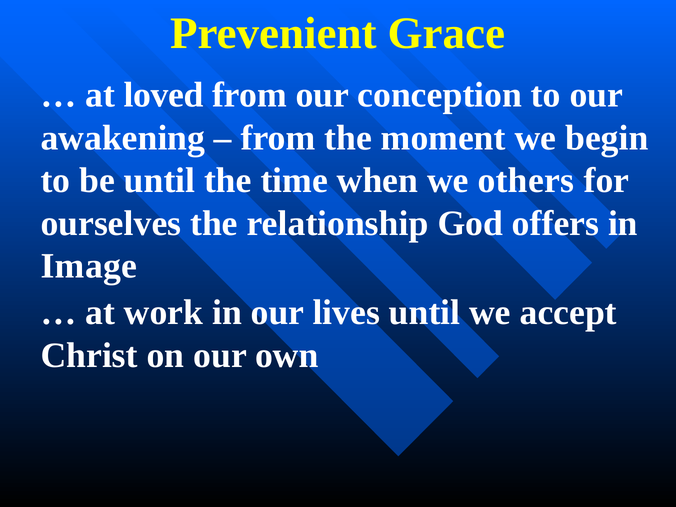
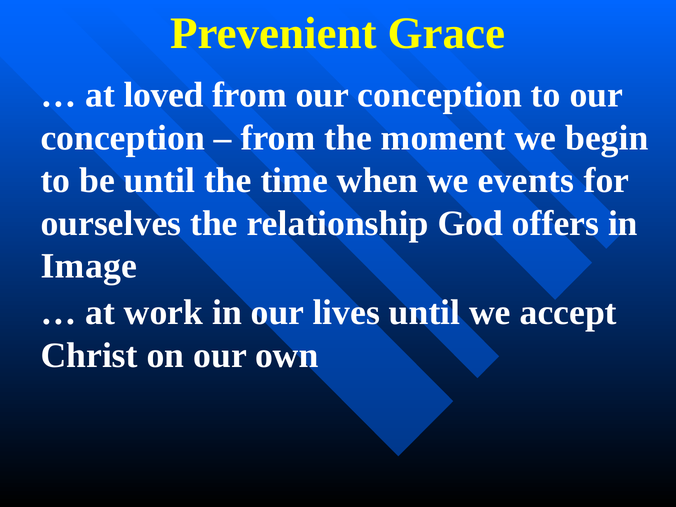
awakening at (123, 138): awakening -> conception
others: others -> events
